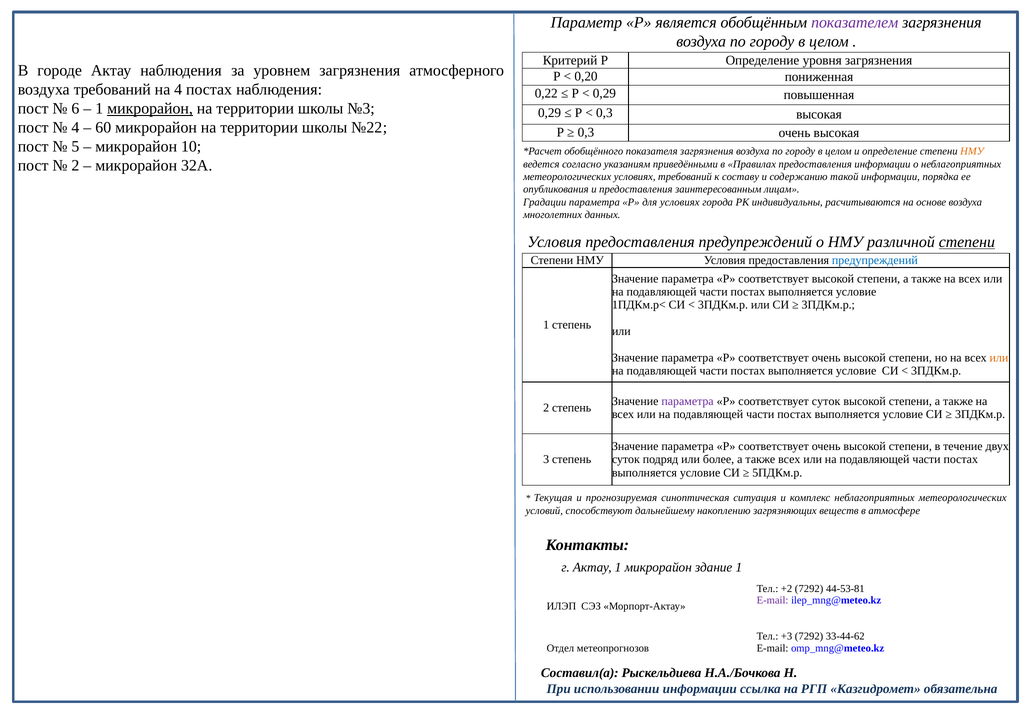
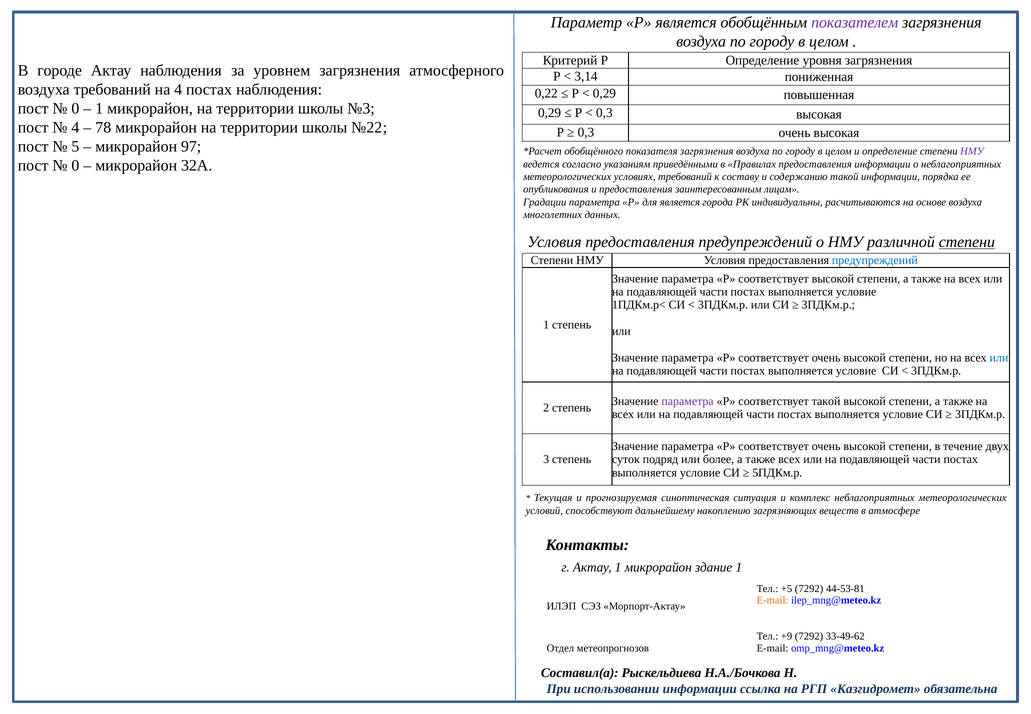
0,20: 0,20 -> 3,14
6 at (75, 108): 6 -> 0
микрорайон at (150, 108) underline: present -> none
60: 60 -> 78
10: 10 -> 97
НМУ at (972, 151) colour: orange -> purple
2 at (75, 166): 2 -> 0
для условиях: условиях -> является
или at (999, 358) colour: orange -> blue
соответствует суток: суток -> такой
+2: +2 -> +5
E-mail at (773, 600) colour: purple -> orange
+3: +3 -> +9
33-44-62: 33-44-62 -> 33-49-62
